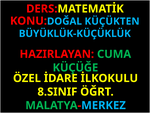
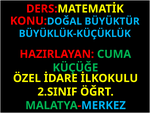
KÜÇÜKTEN: KÜÇÜKTEN -> BÜYÜKTÜR
8.SINIF: 8.SINIF -> 2.SINIF
